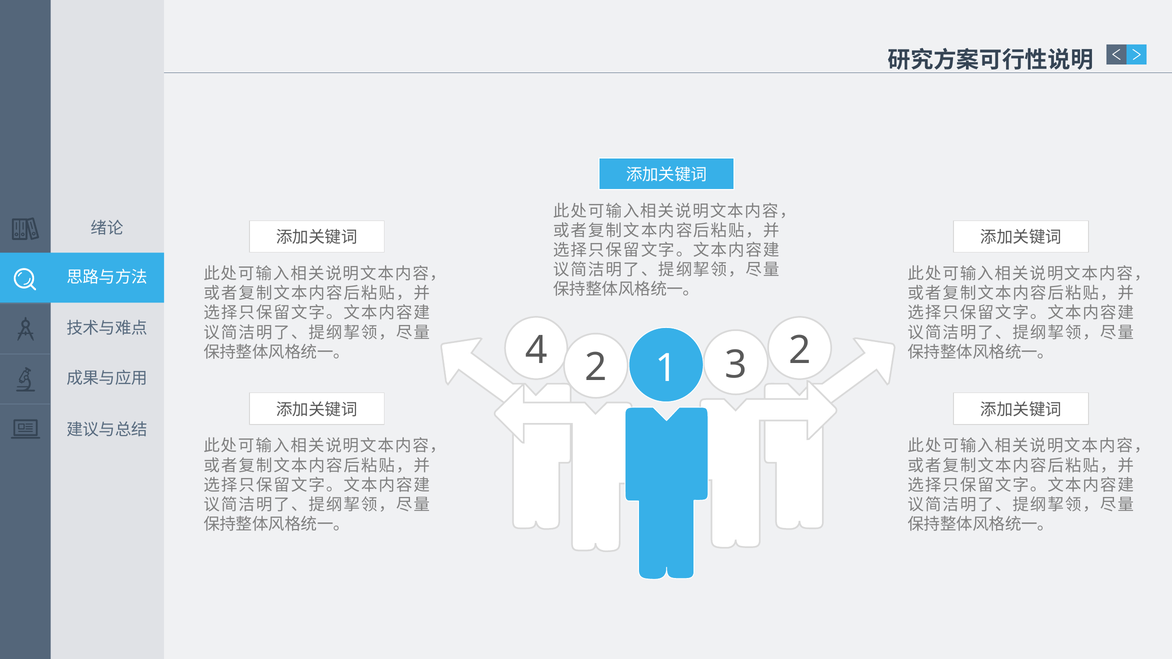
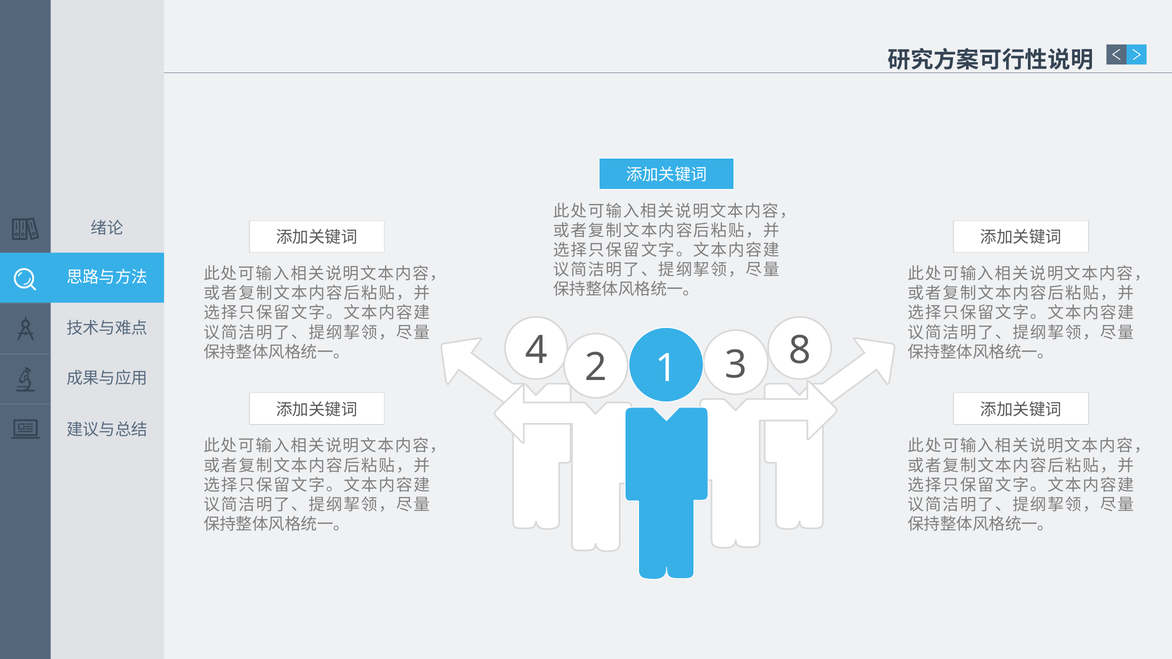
4 2: 2 -> 8
